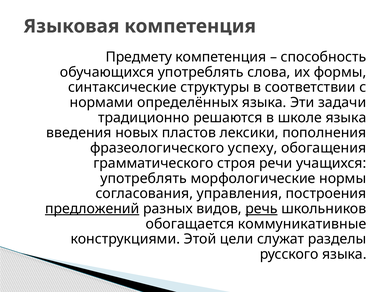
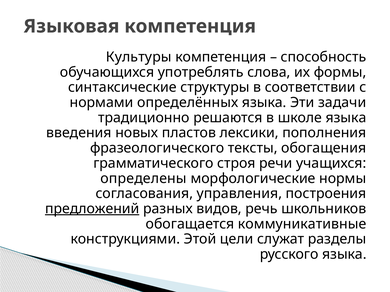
Предмету: Предмету -> Культуры
успеху: успеху -> тексты
употреблять at (144, 179): употреблять -> определены
речь underline: present -> none
